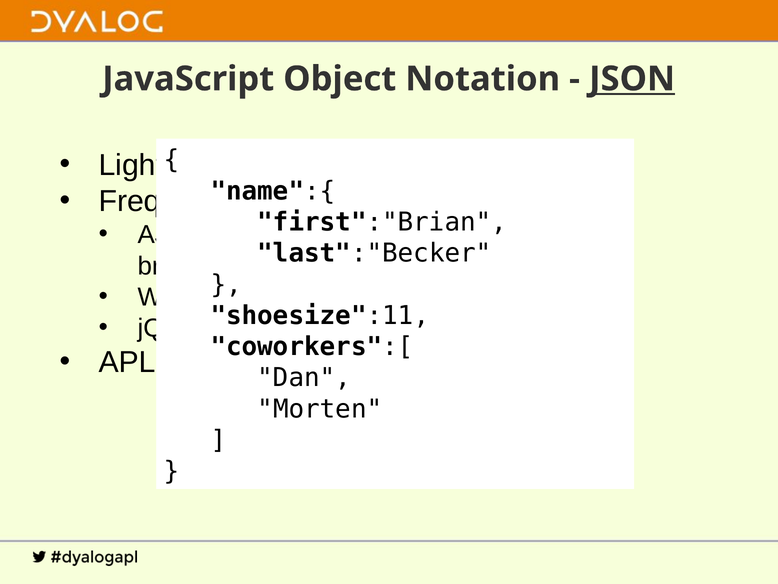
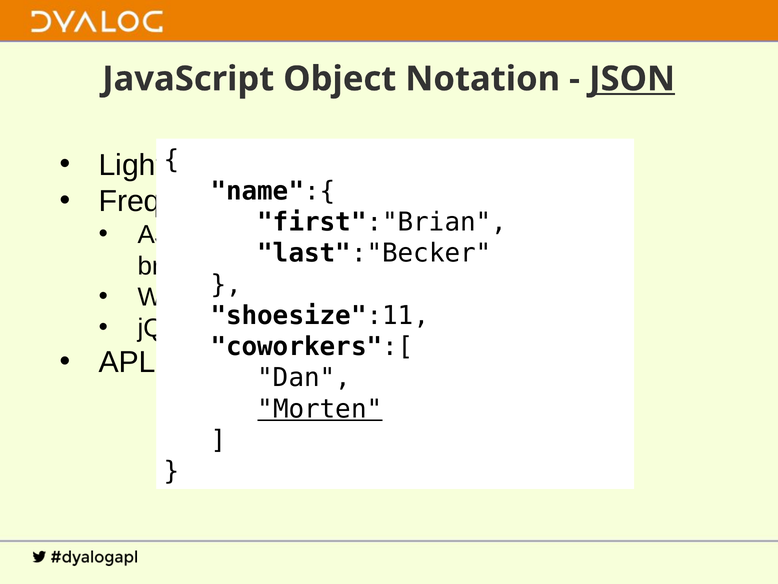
Morten underline: none -> present
